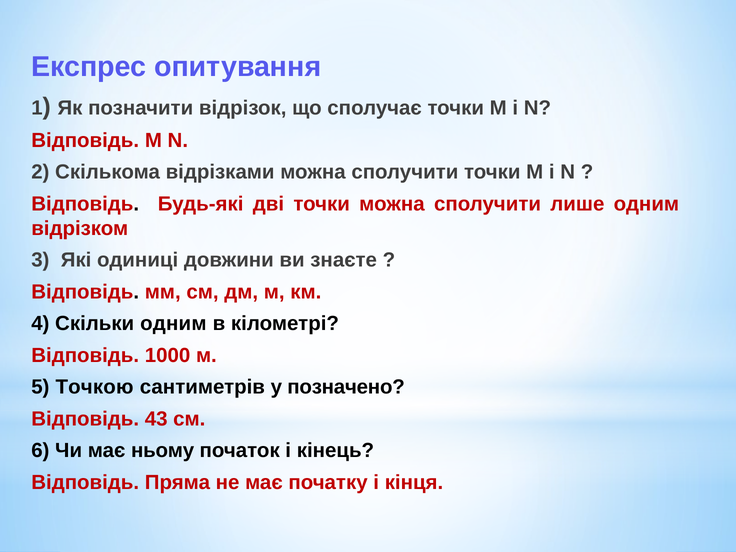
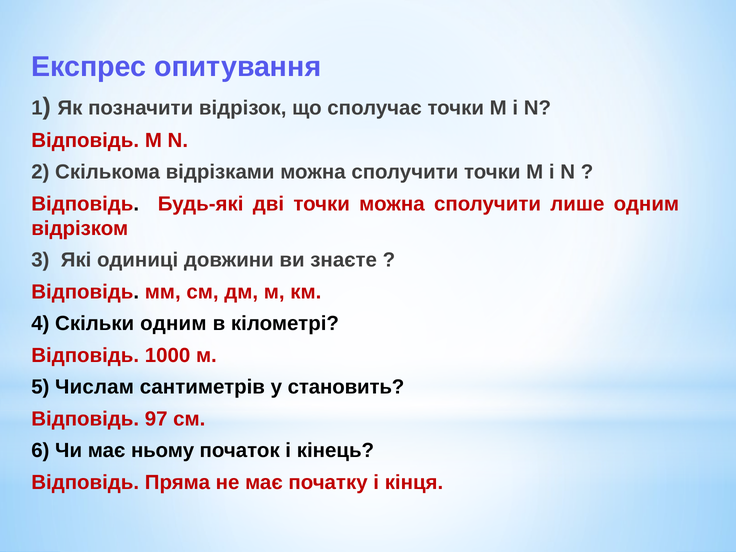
Точкою: Точкою -> Числам
позначено: позначено -> становить
43: 43 -> 97
